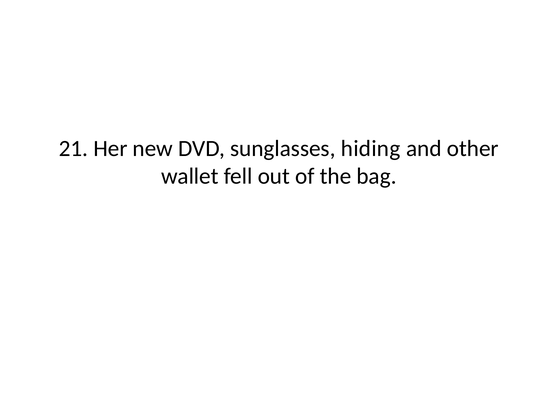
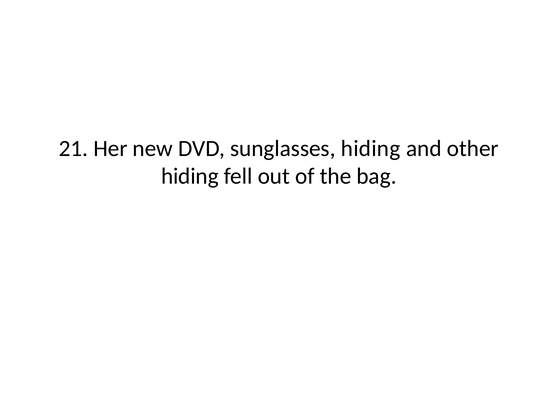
wallet at (190, 176): wallet -> hiding
